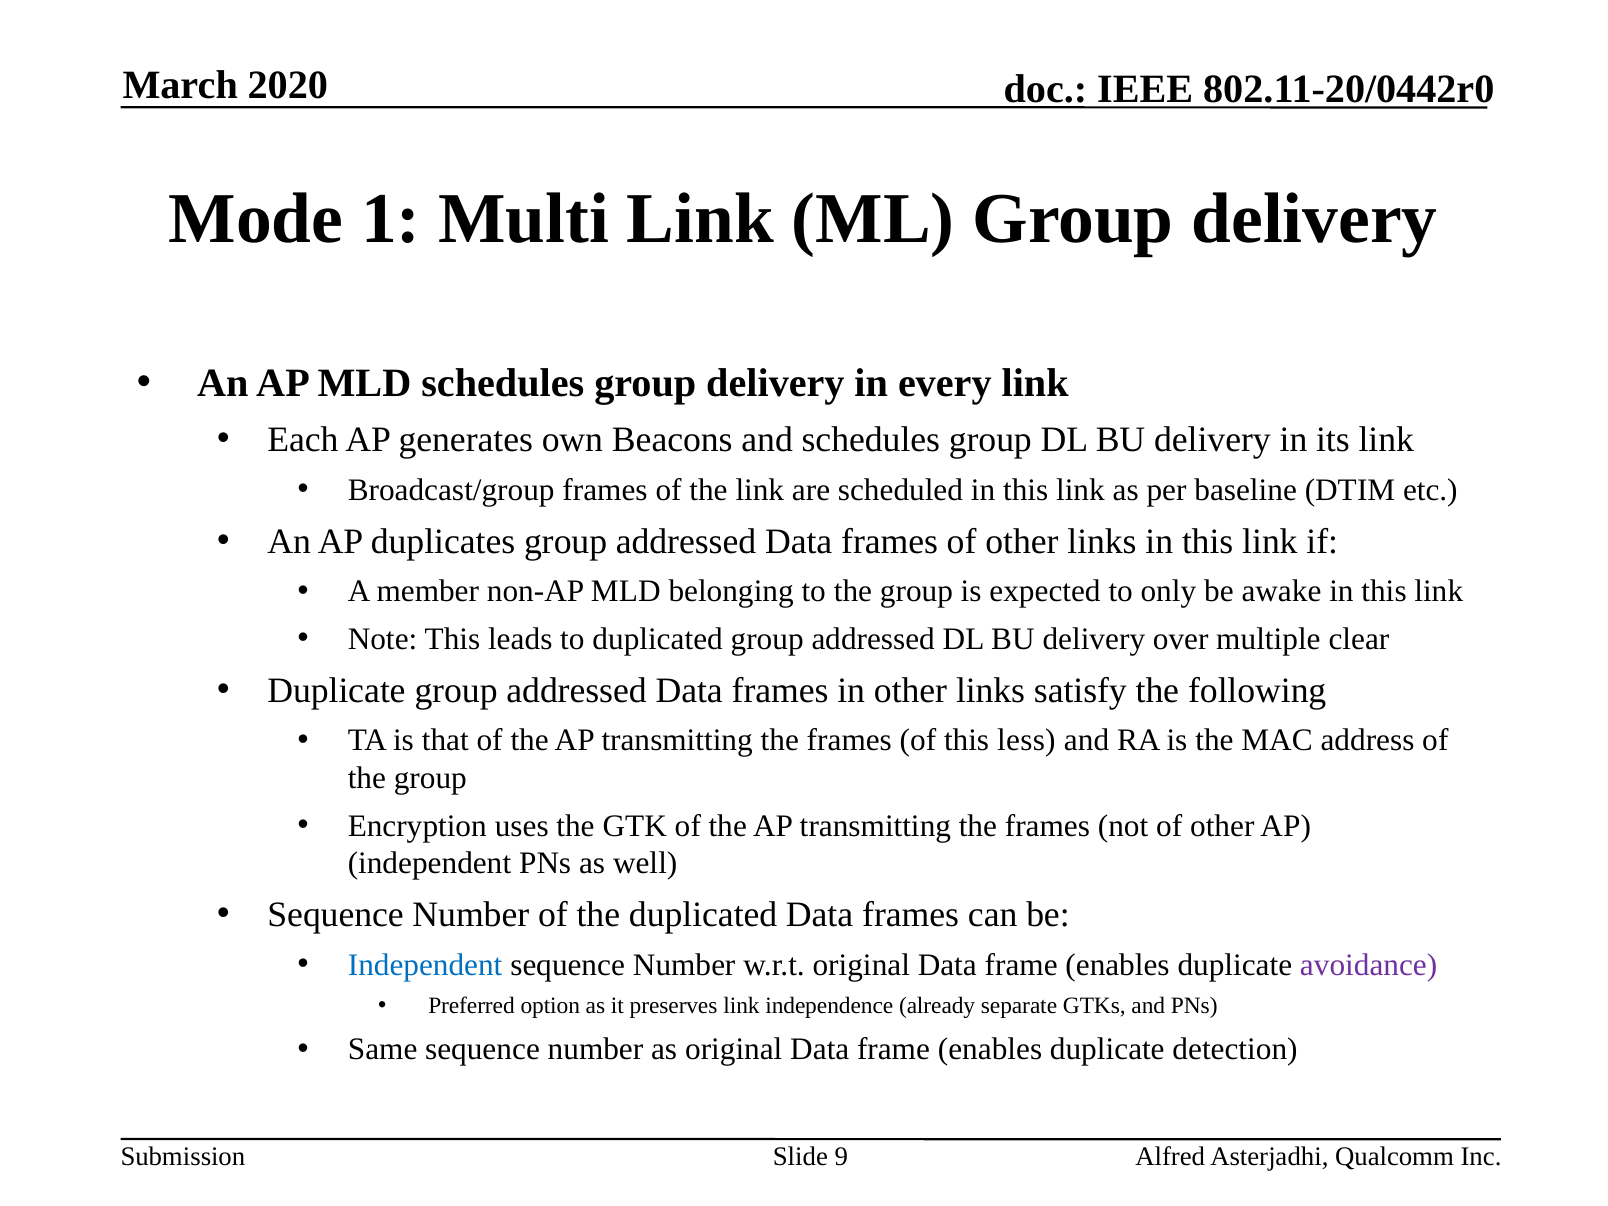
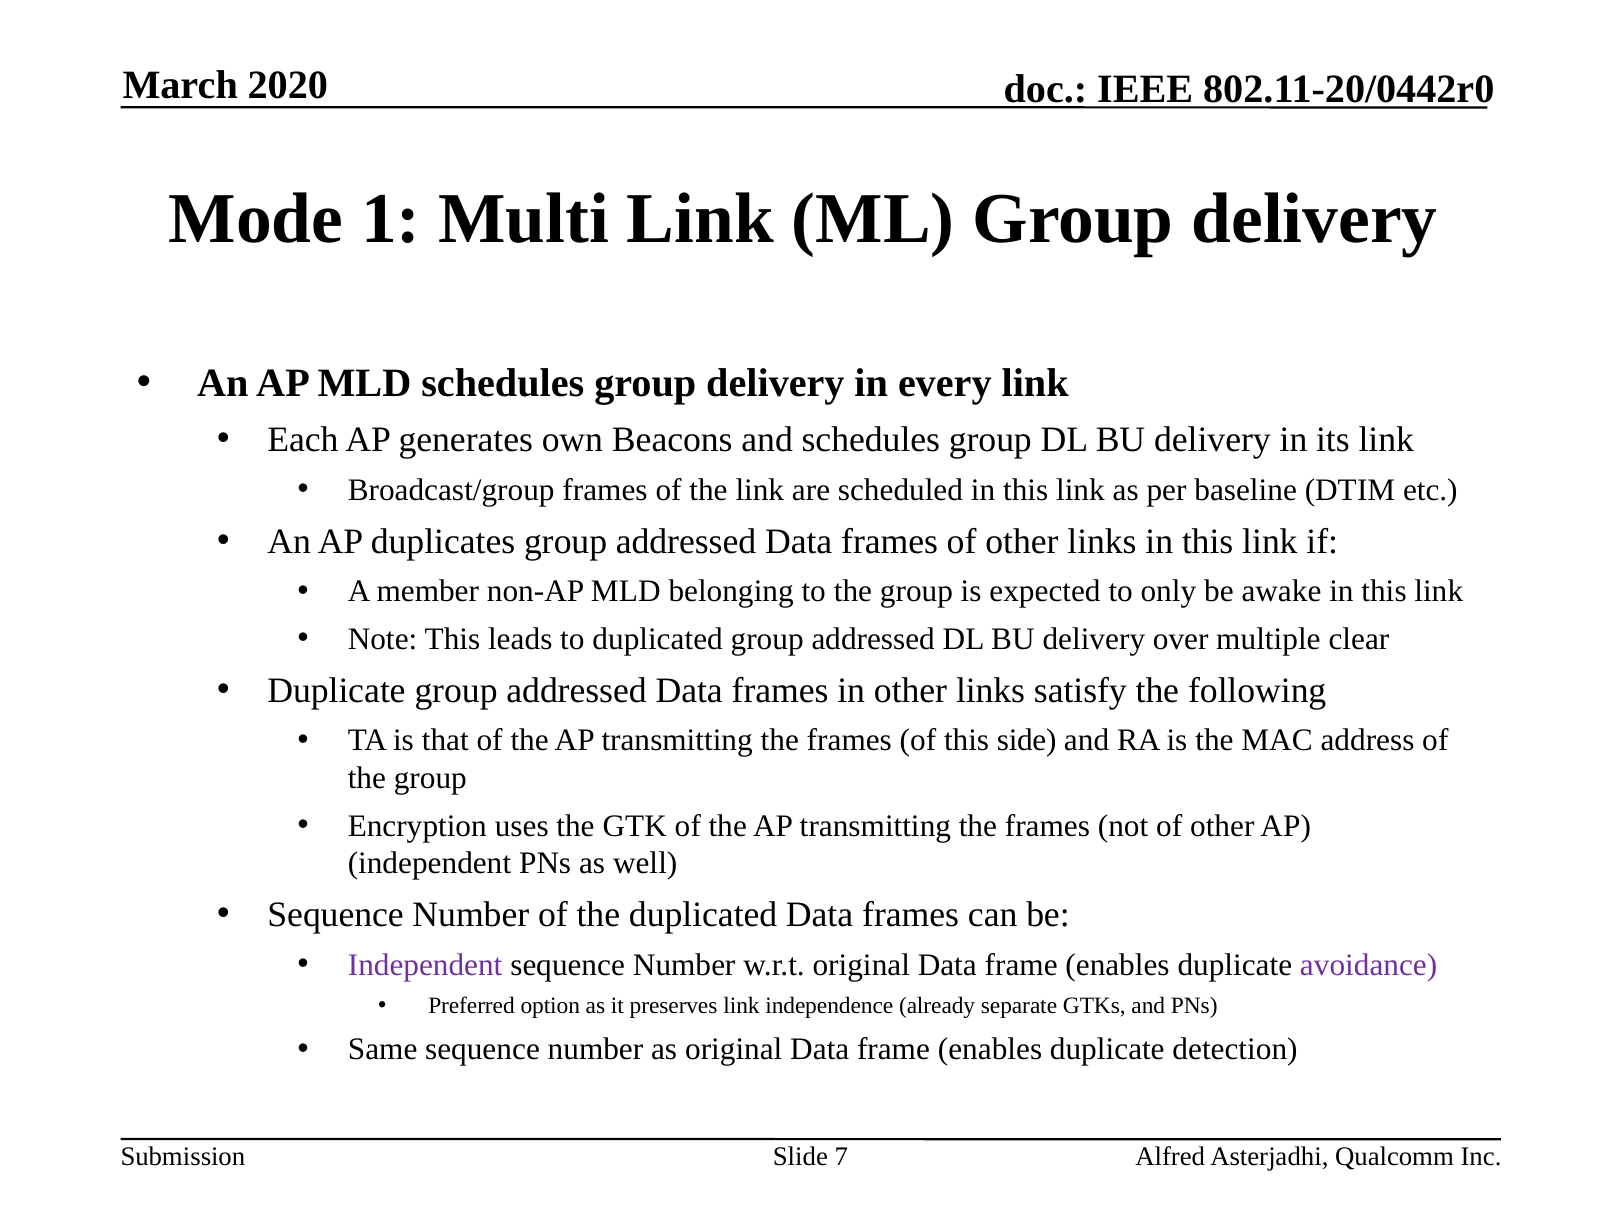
less: less -> side
Independent at (425, 965) colour: blue -> purple
9: 9 -> 7
